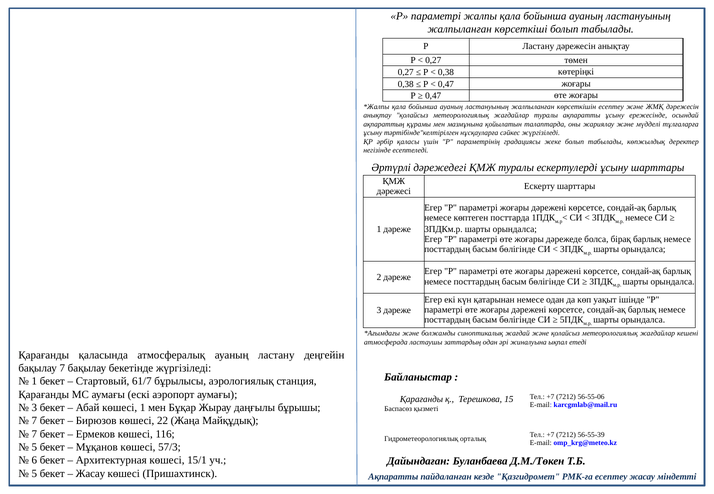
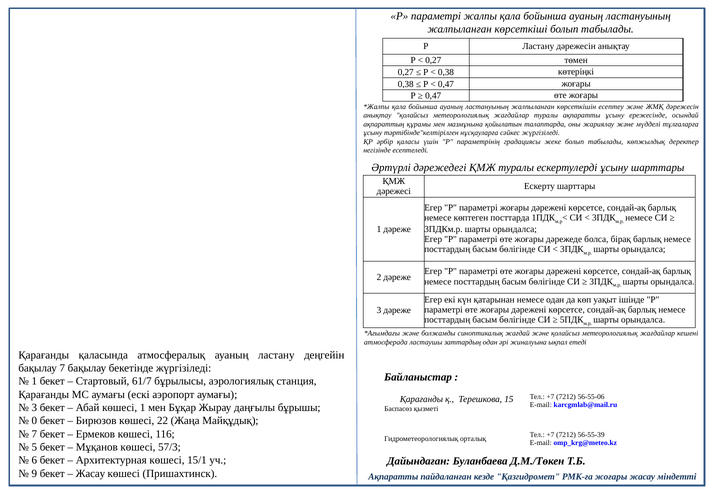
7 at (34, 421): 7 -> 0
5 at (34, 474): 5 -> 9
РМК-ға есептеу: есептеу -> жоғары
